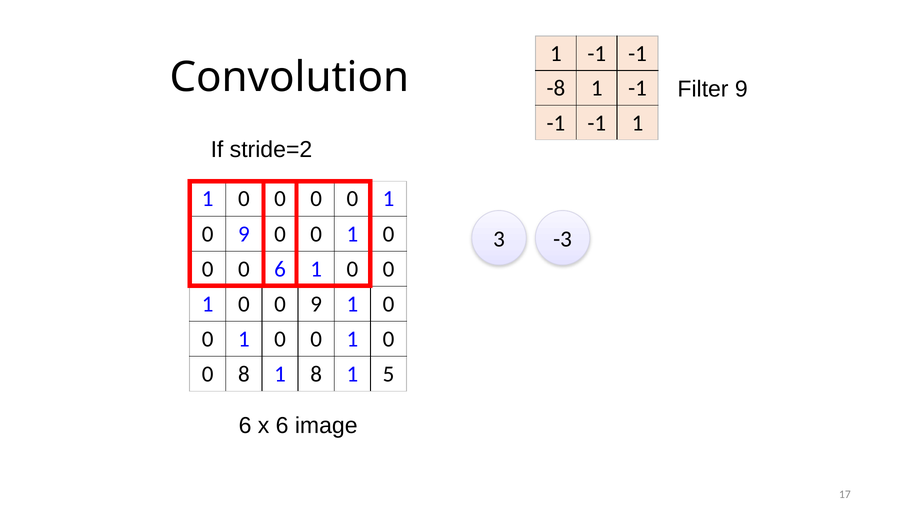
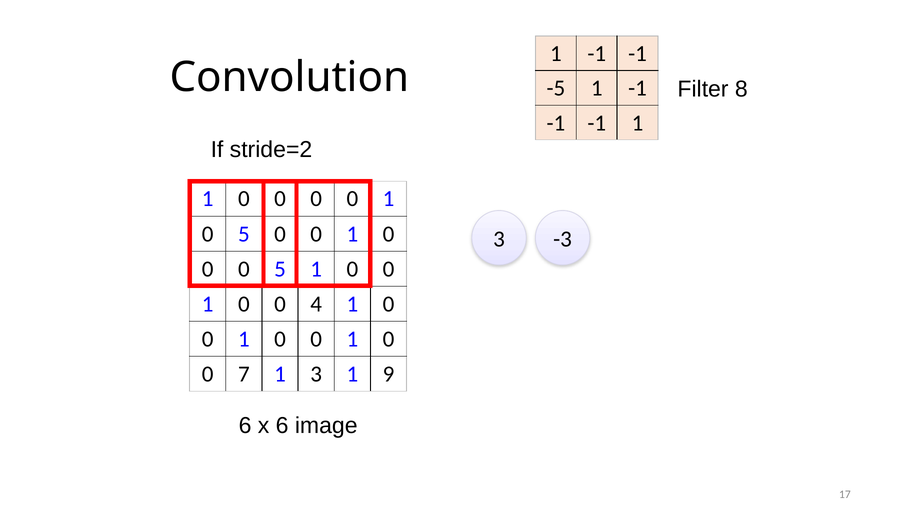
Filter 9: 9 -> 8
-8: -8 -> -5
9 at (244, 234): 9 -> 5
0 0 6: 6 -> 5
0 0 9: 9 -> 4
0 8: 8 -> 7
1 8: 8 -> 3
5: 5 -> 9
